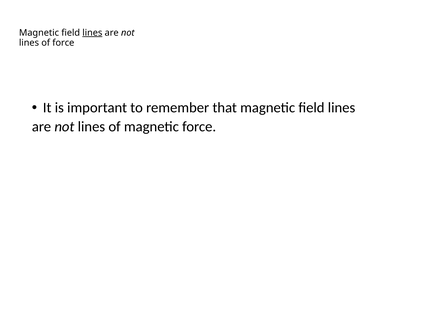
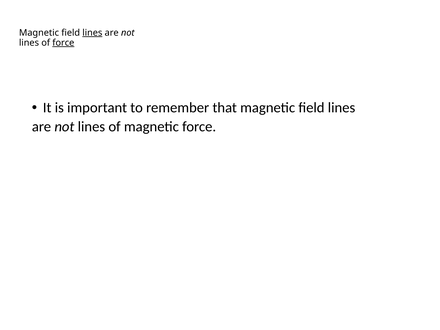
force at (63, 43) underline: none -> present
